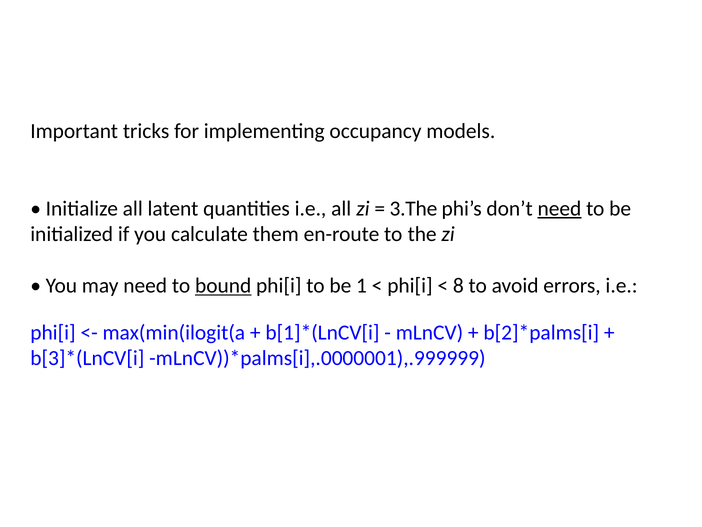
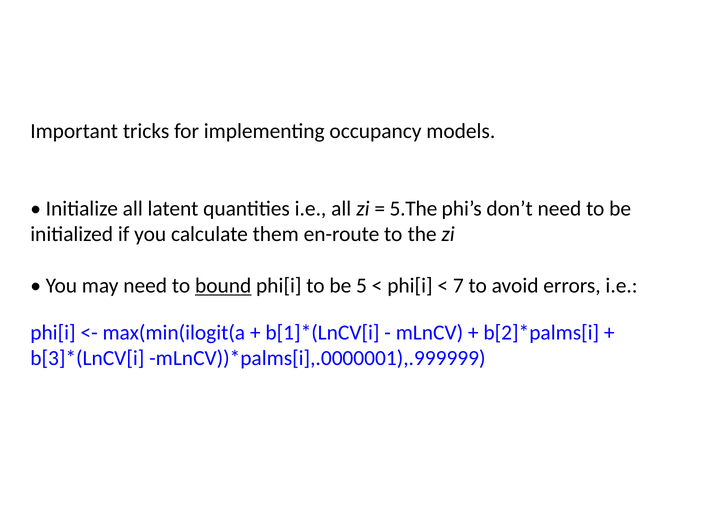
3.The: 3.The -> 5.The
need at (559, 208) underline: present -> none
1: 1 -> 5
8: 8 -> 7
